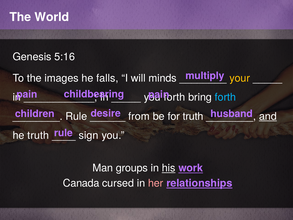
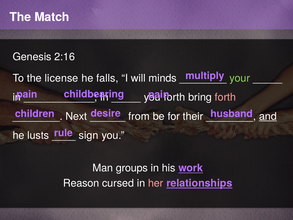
World: World -> Match
5:16: 5:16 -> 2:16
images: images -> license
your colour: yellow -> light green
forth at (225, 97) colour: light blue -> pink
Rule at (76, 116): Rule -> Next
for truth: truth -> their
he truth: truth -> lusts
his underline: present -> none
Canada: Canada -> Reason
